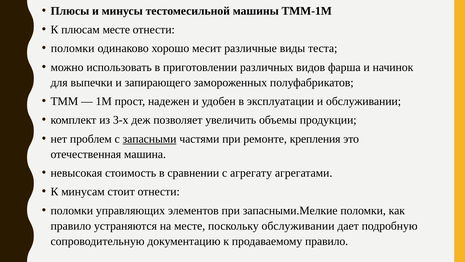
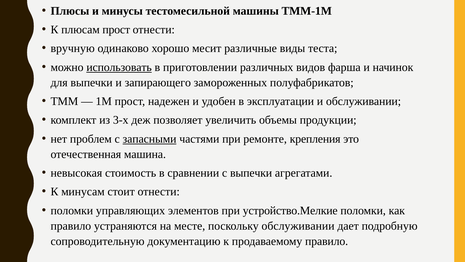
плюсам месте: месте -> прост
поломки at (73, 48): поломки -> вручную
использовать underline: none -> present
с агрегату: агрегату -> выпечки
запасными.Мелкие: запасными.Мелкие -> устройство.Мелкие
